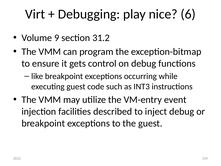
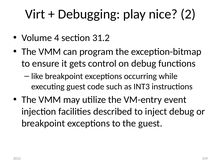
6: 6 -> 2
9: 9 -> 4
